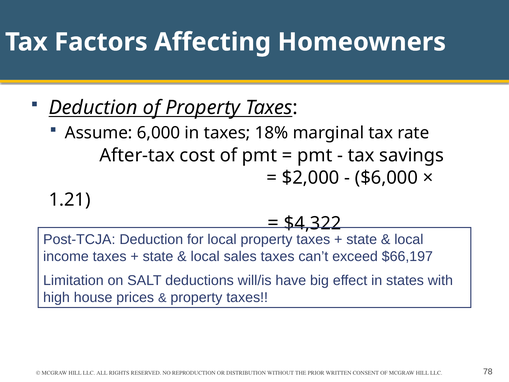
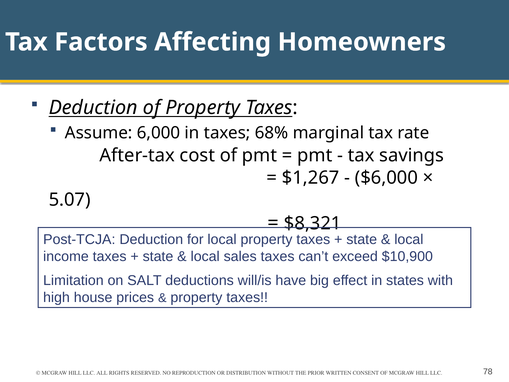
18%: 18% -> 68%
$2,000: $2,000 -> $1,267
1.21: 1.21 -> 5.07
$4,322: $4,322 -> $8,321
$66,197: $66,197 -> $10,900
